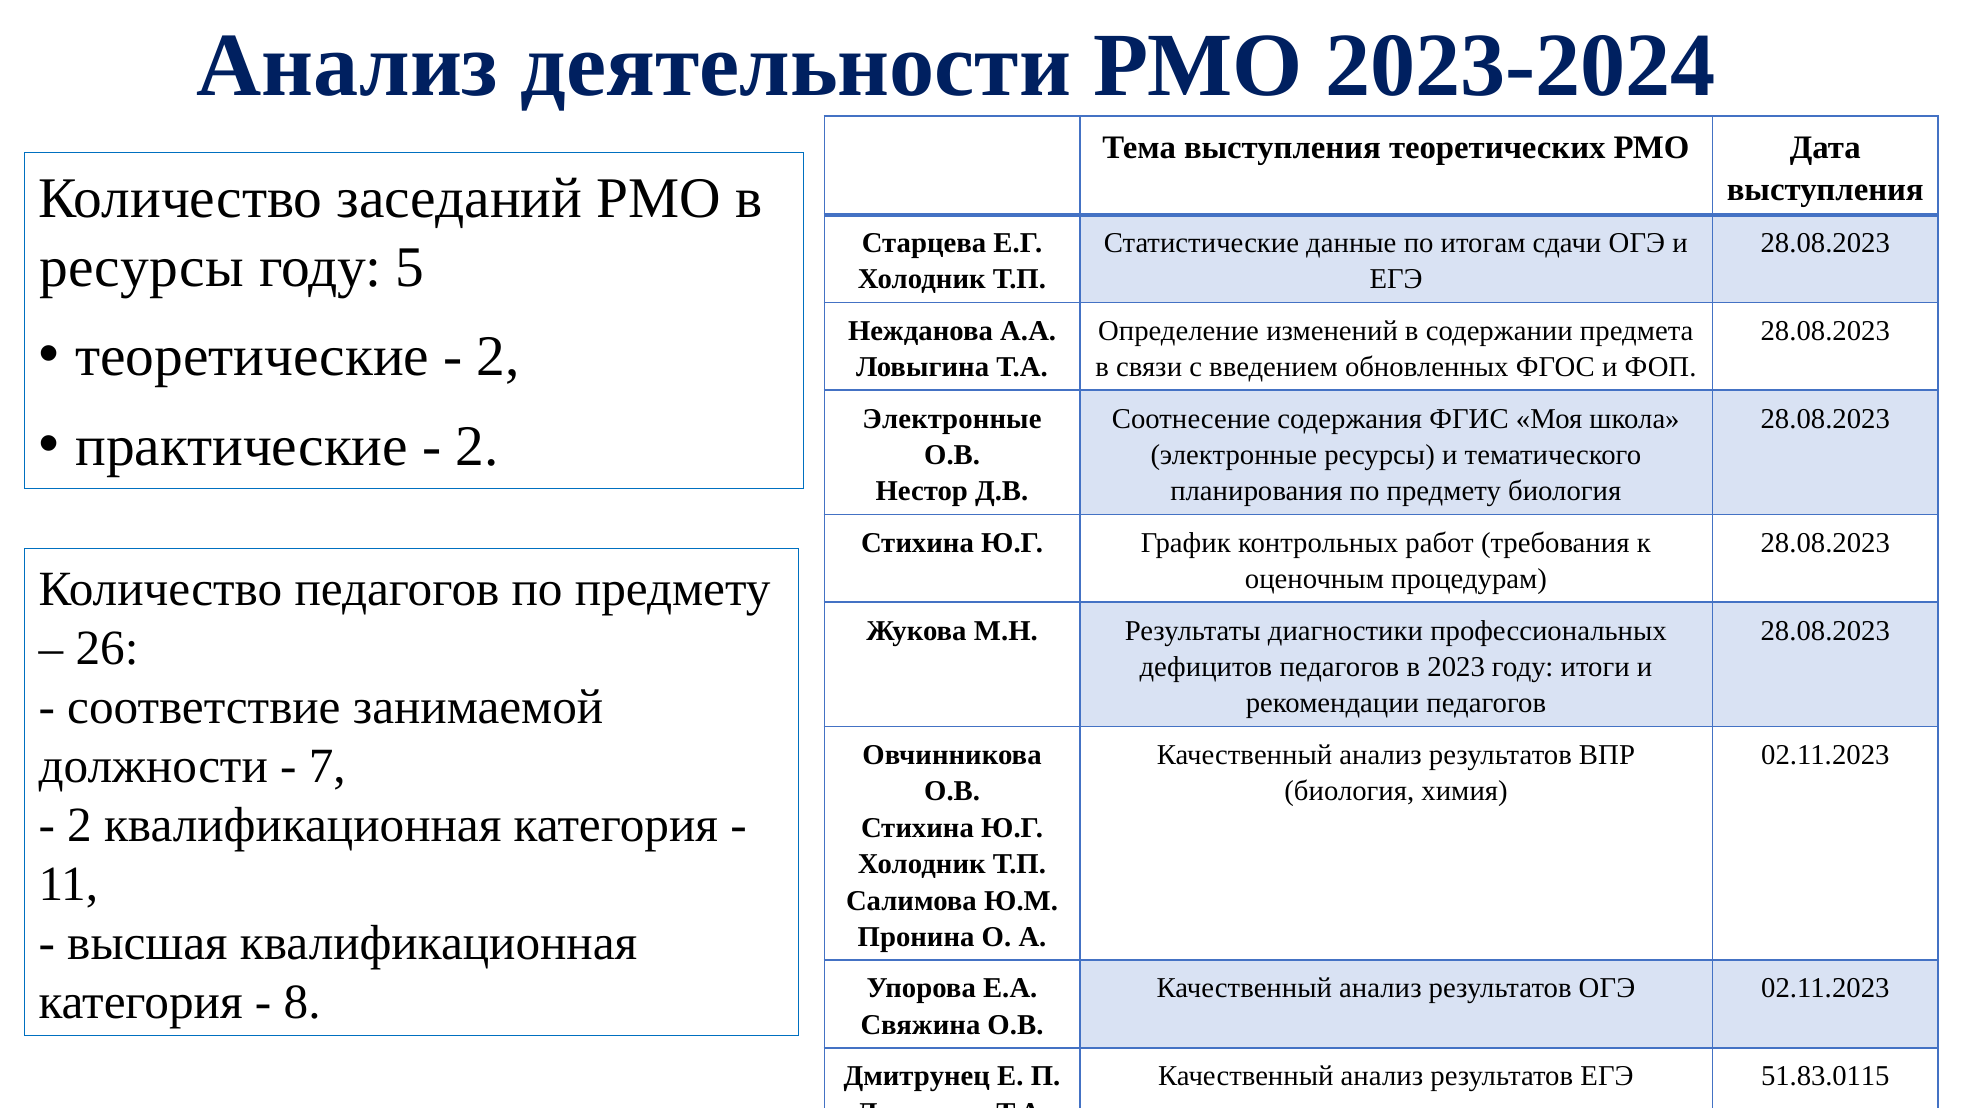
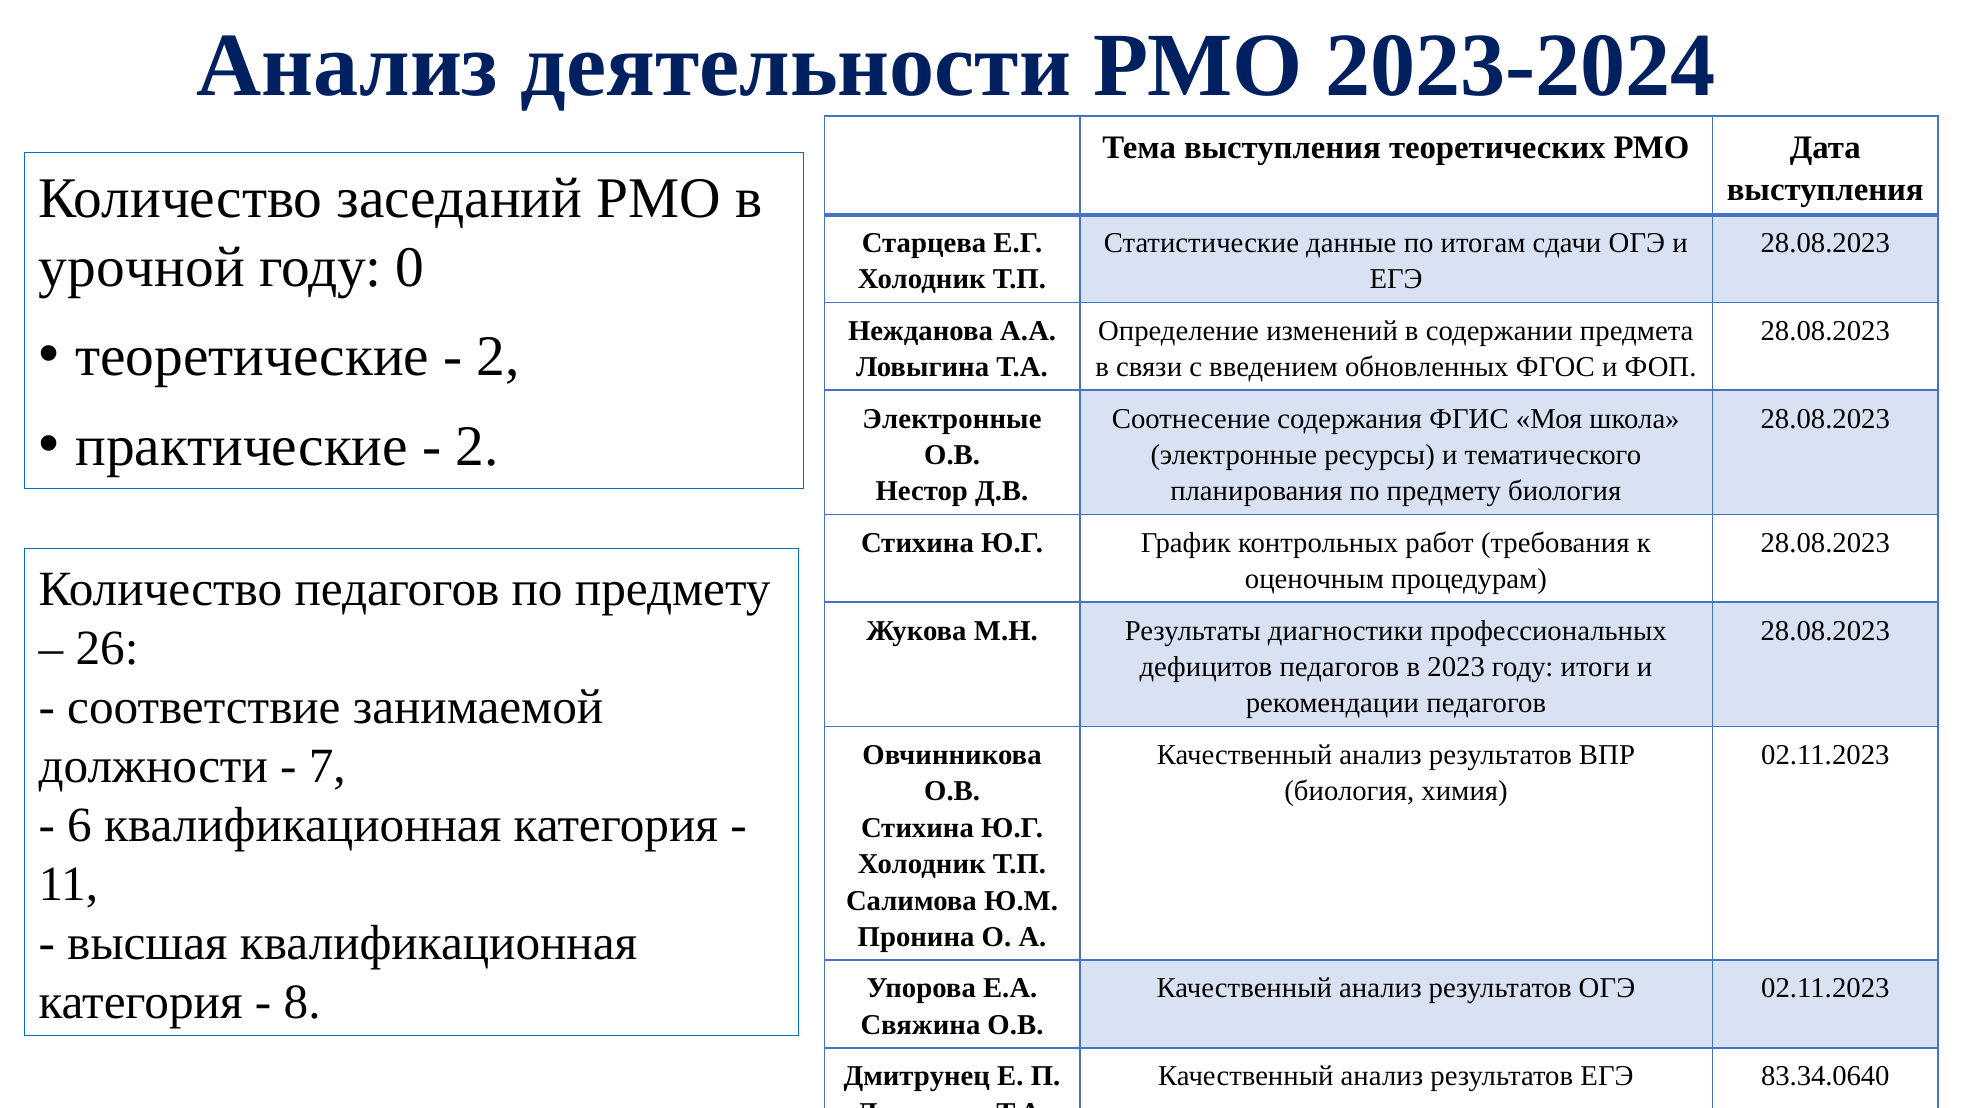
ресурсы at (142, 267): ресурсы -> урочной
5: 5 -> 0
2 at (79, 825): 2 -> 6
51.83.0115: 51.83.0115 -> 83.34.0640
